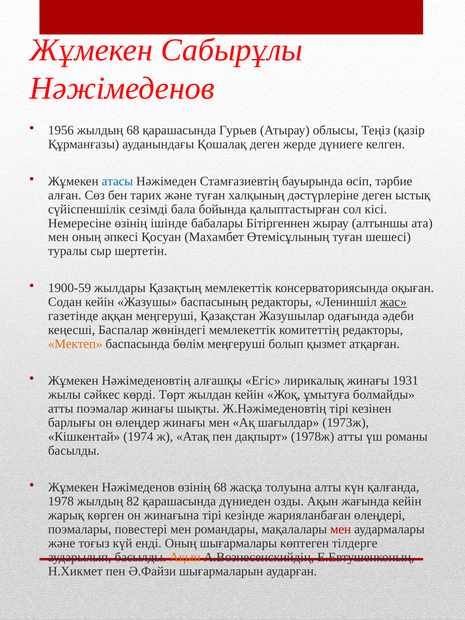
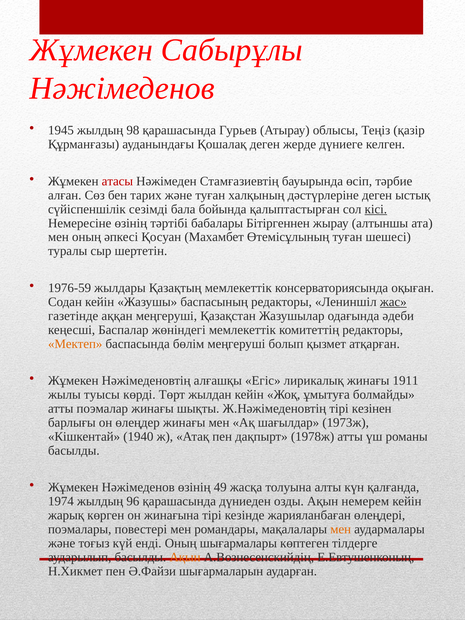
1956: 1956 -> 1945
жылдың 68: 68 -> 98
атасы colour: blue -> red
кісі underline: none -> present
ішінде: ішінде -> тәртiбi
1900-59: 1900-59 -> 1976-59
1931: 1931 -> 1911
сәйкес: сәйкес -> туысы
1974: 1974 -> 1940
өзінің 68: 68 -> 49
1978: 1978 -> 1974
82: 82 -> 96
жағында: жағында -> немерем
мен at (341, 529) colour: red -> orange
